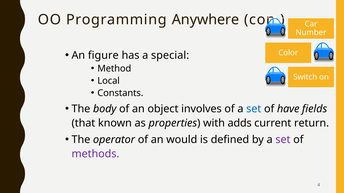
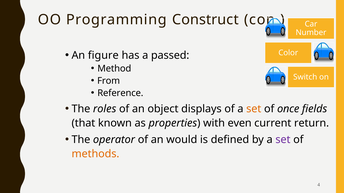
Anywhere: Anywhere -> Construct
special: special -> passed
Local: Local -> From
Constants: Constants -> Reference
body: body -> roles
involves: involves -> displays
set at (254, 109) colour: blue -> orange
have: have -> once
adds: adds -> even
methods colour: purple -> orange
